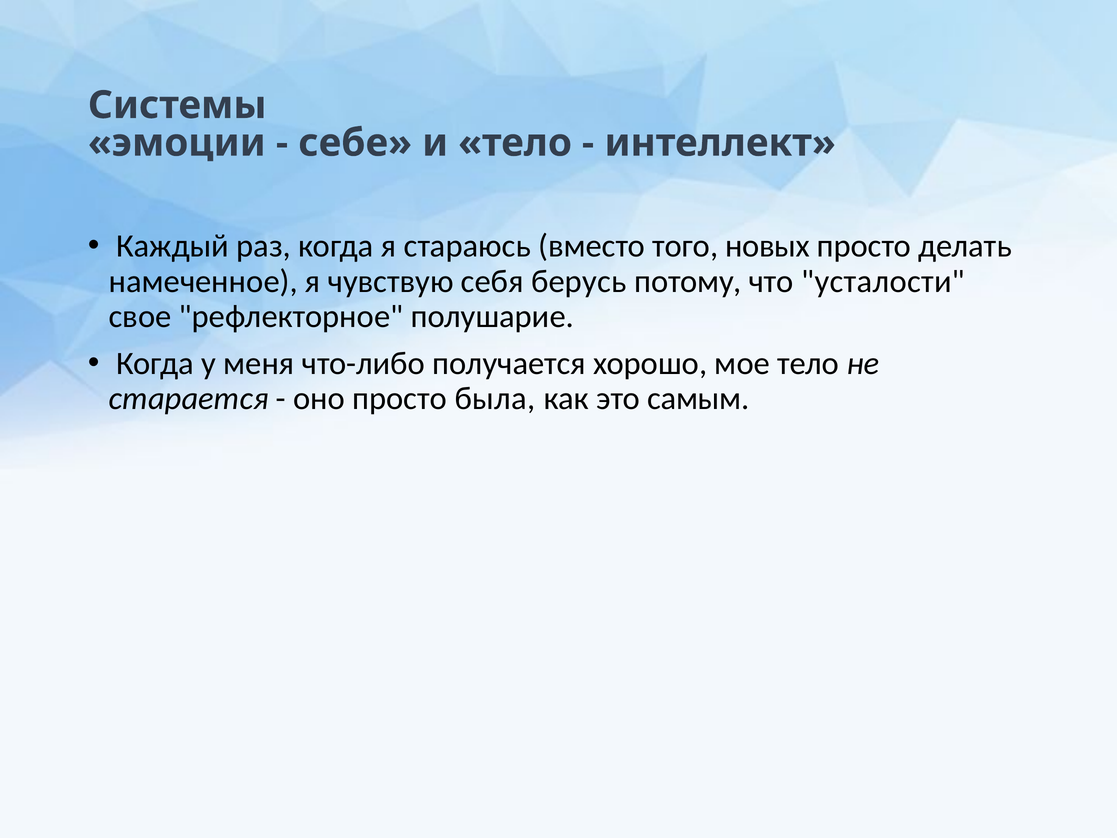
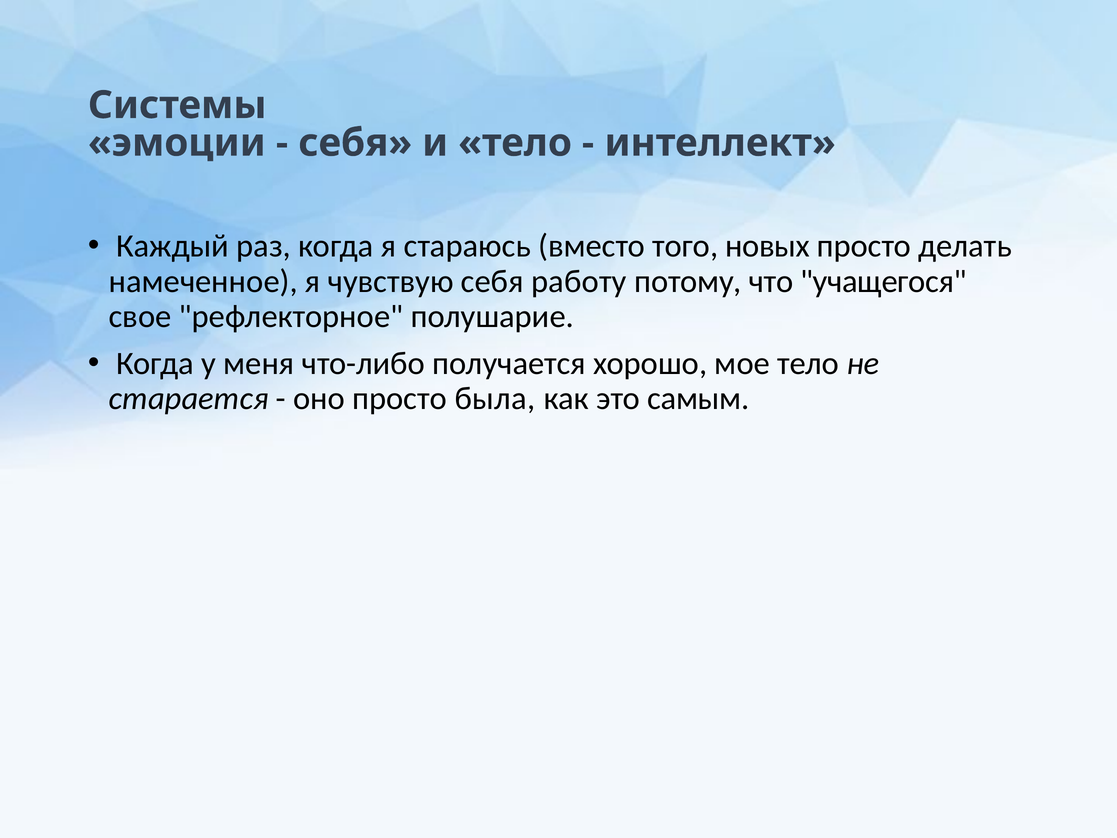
себе at (355, 143): себе -> себя
берусь: берусь -> работу
усталости: усталости -> учащегося
